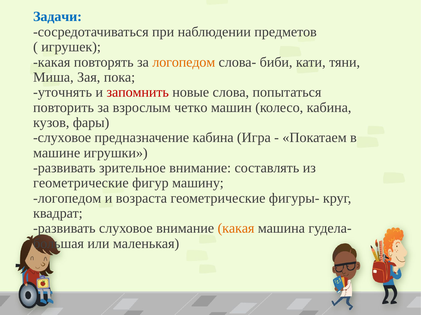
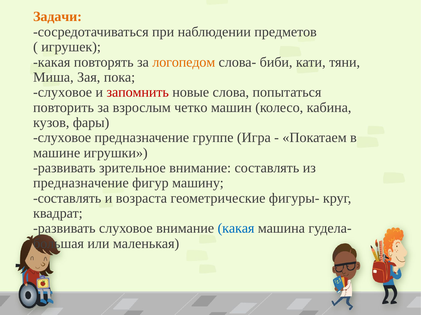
Задачи colour: blue -> orange
уточнять at (63, 92): уточнять -> слуховое
предназначение кабина: кабина -> группе
геометрические at (81, 183): геометрические -> предназначение
логопедом at (67, 199): логопедом -> составлять
какая at (236, 229) colour: orange -> blue
